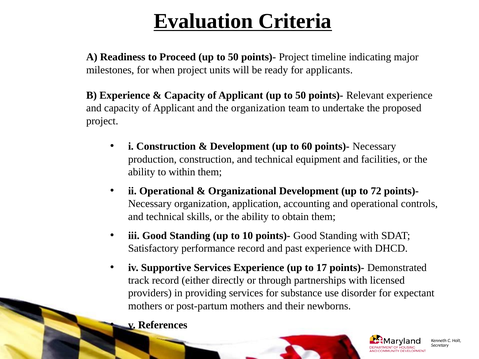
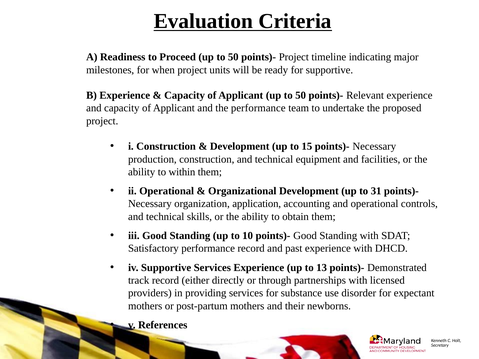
for applicants: applicants -> supportive
the organization: organization -> performance
60: 60 -> 15
72: 72 -> 31
17: 17 -> 13
